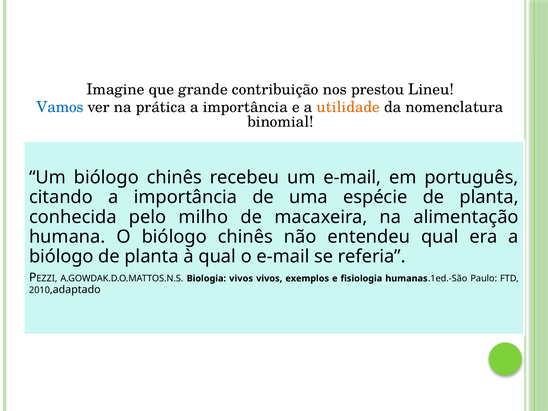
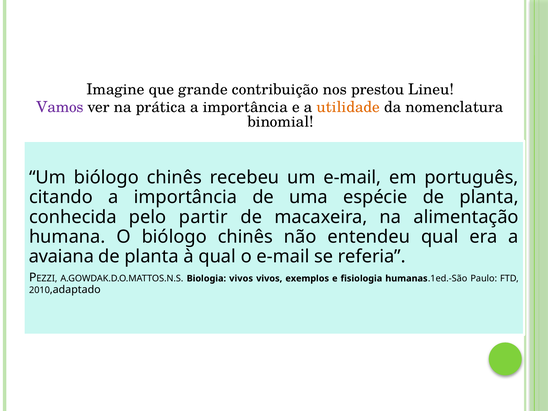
Vamos colour: blue -> purple
milho: milho -> partir
biólogo at (61, 256): biólogo -> avaiana
